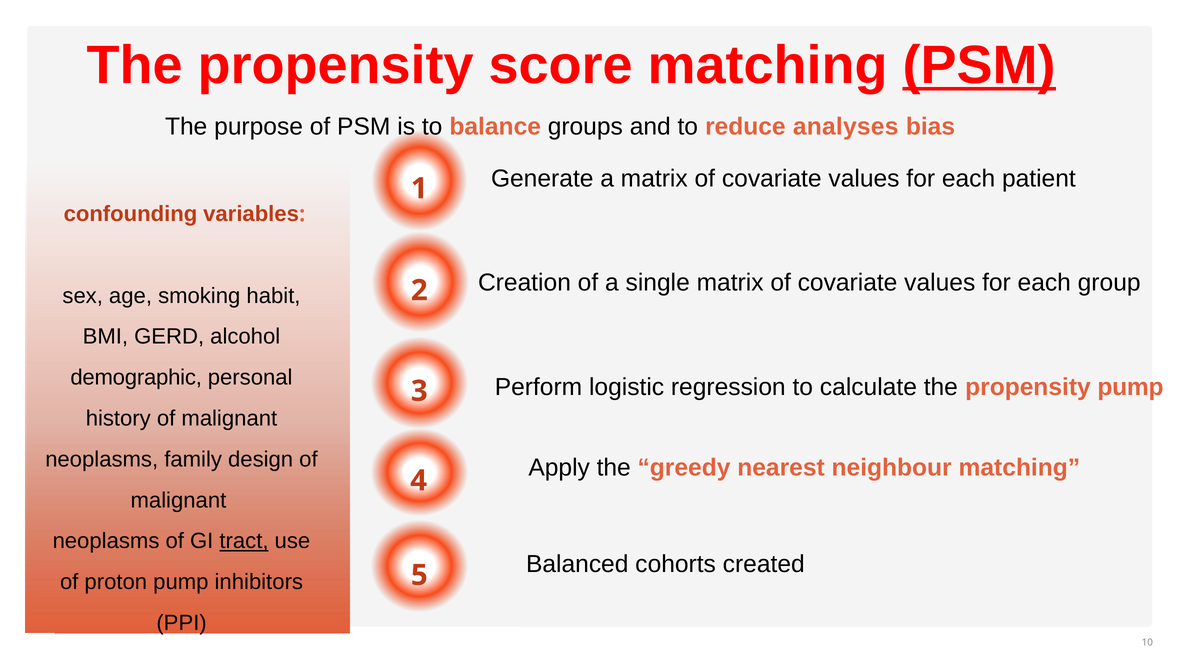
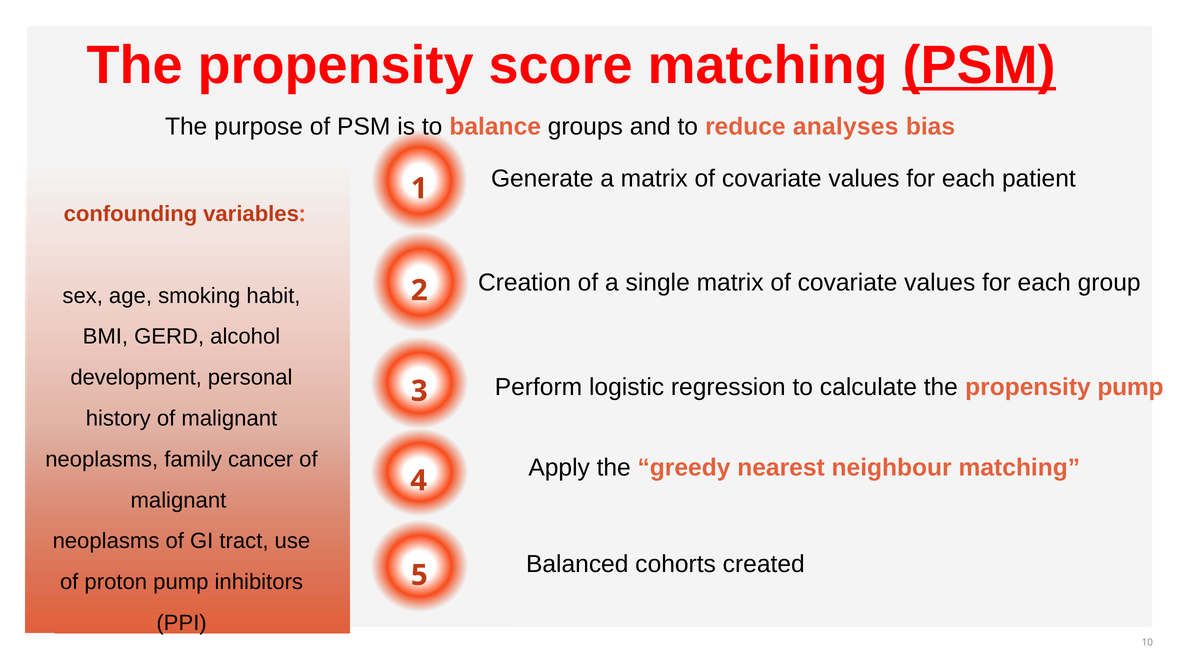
demographic: demographic -> development
design: design -> cancer
tract underline: present -> none
